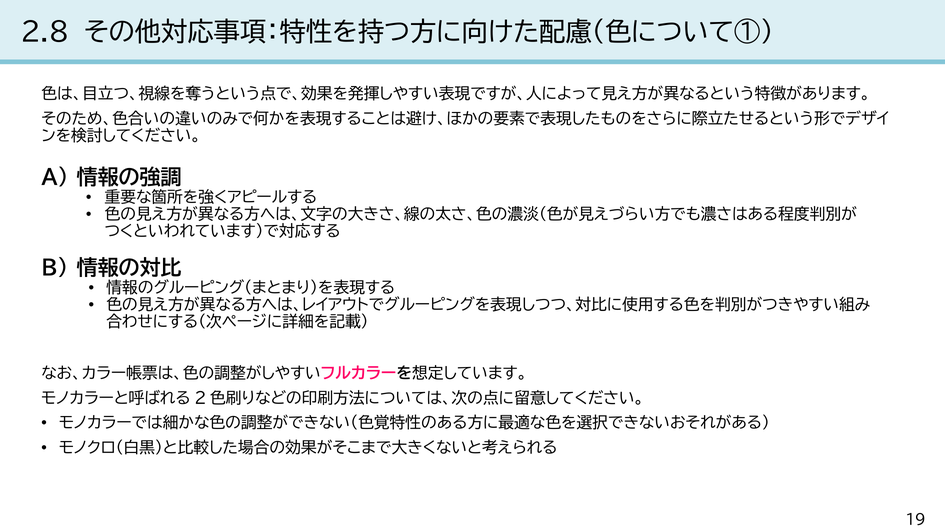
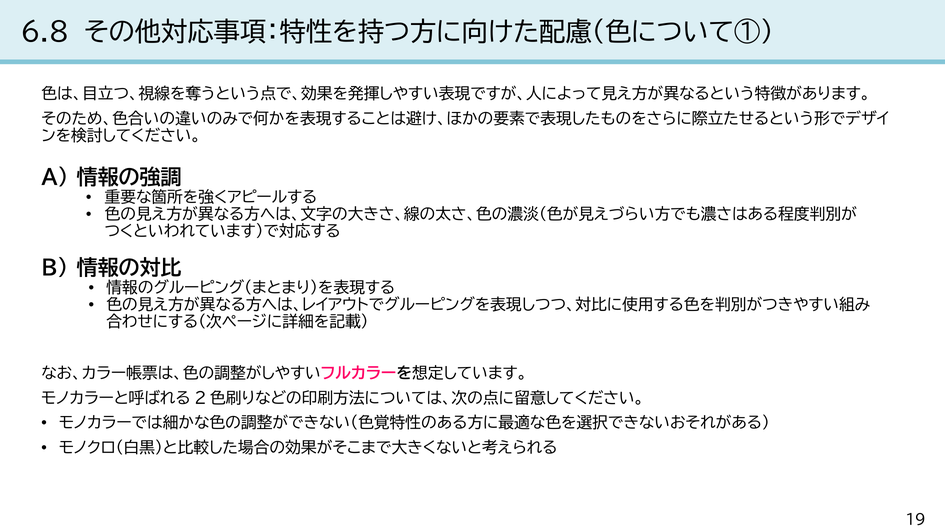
2.8: 2.8 -> 6.8
